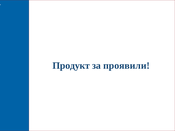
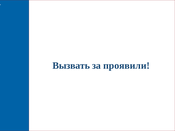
Продукт: Продукт -> Вызвать
